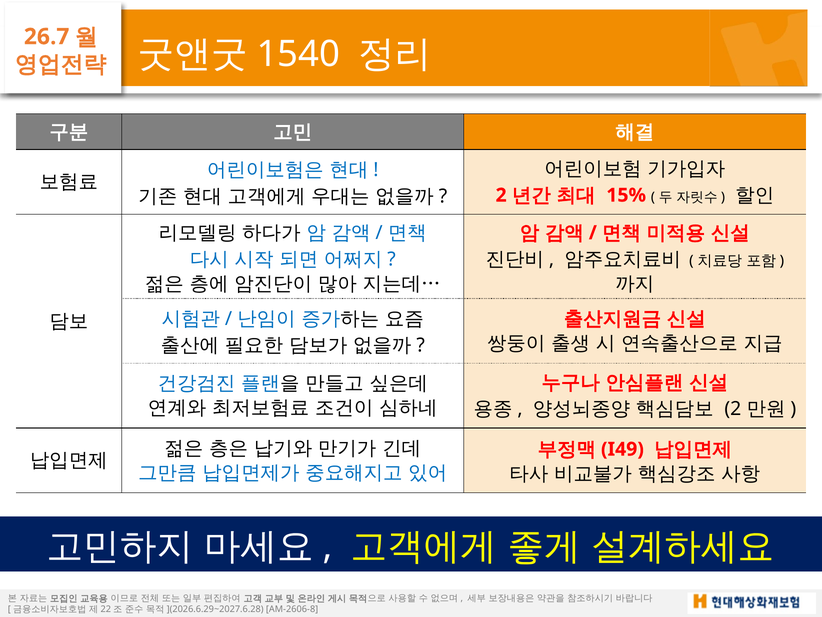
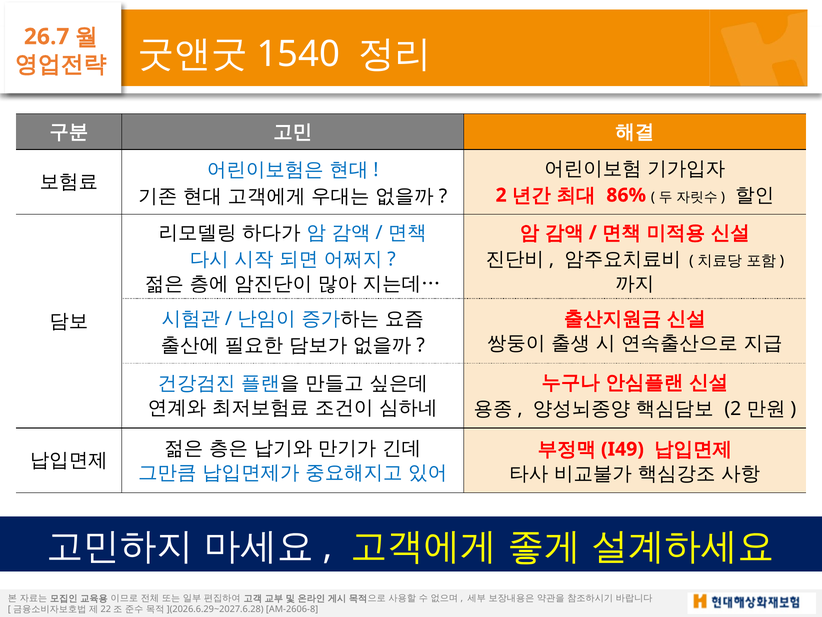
15%: 15% -> 86%
